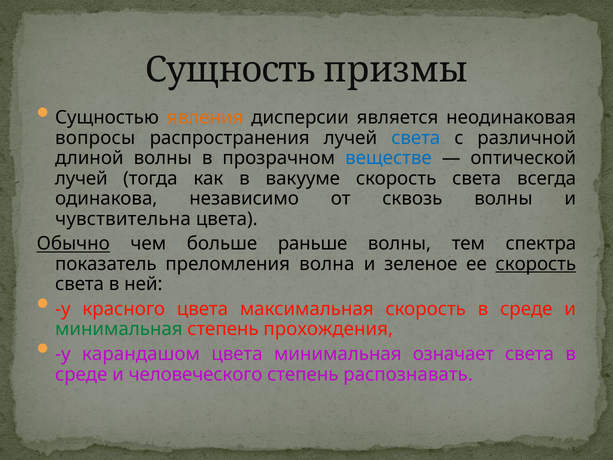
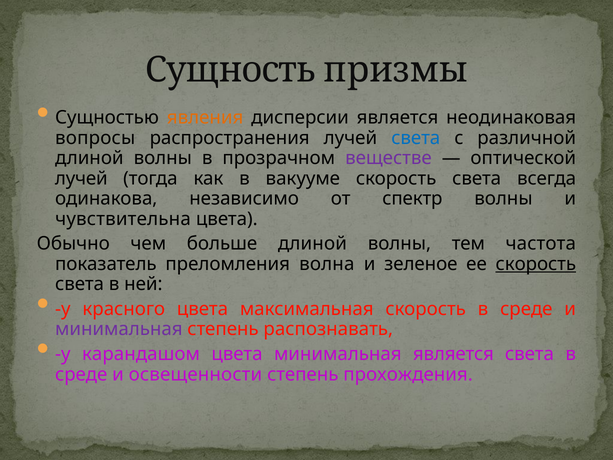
веществе colour: blue -> purple
сквозь: сквозь -> спектр
Обычно underline: present -> none
больше раньше: раньше -> длиной
спектра: спектра -> частота
минимальная at (119, 329) colour: green -> purple
прохождения: прохождения -> распознавать
минимальная означает: означает -> является
человеческого: человеческого -> освещенности
распознавать: распознавать -> прохождения
